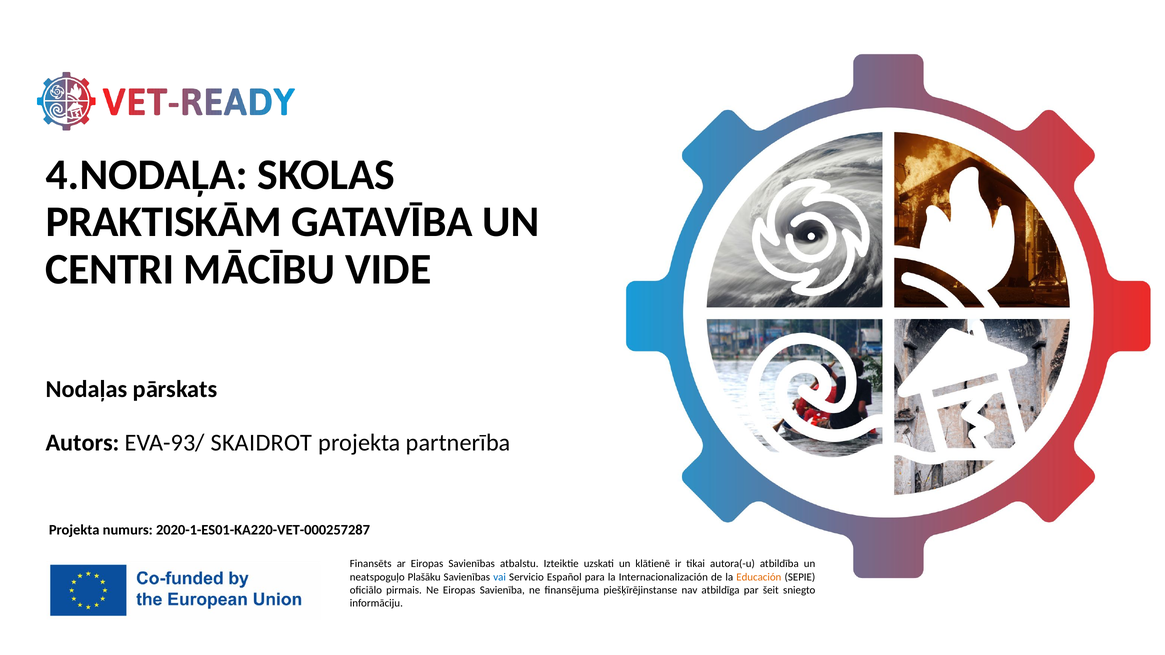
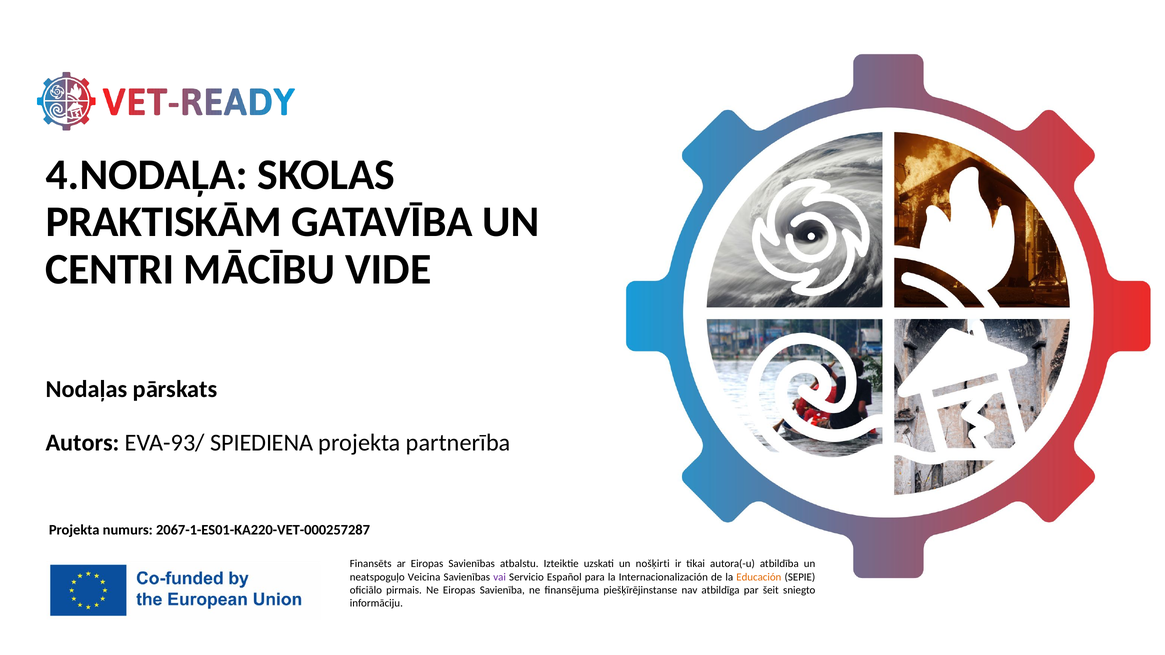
SKAIDROT: SKAIDROT -> SPIEDIENA
2020-1-ES01-KA220-VET-000257287: 2020-1-ES01-KA220-VET-000257287 -> 2067-1-ES01-KA220-VET-000257287
klātienē: klātienē -> nošķirti
Plašāku: Plašāku -> Veicina
vai colour: blue -> purple
